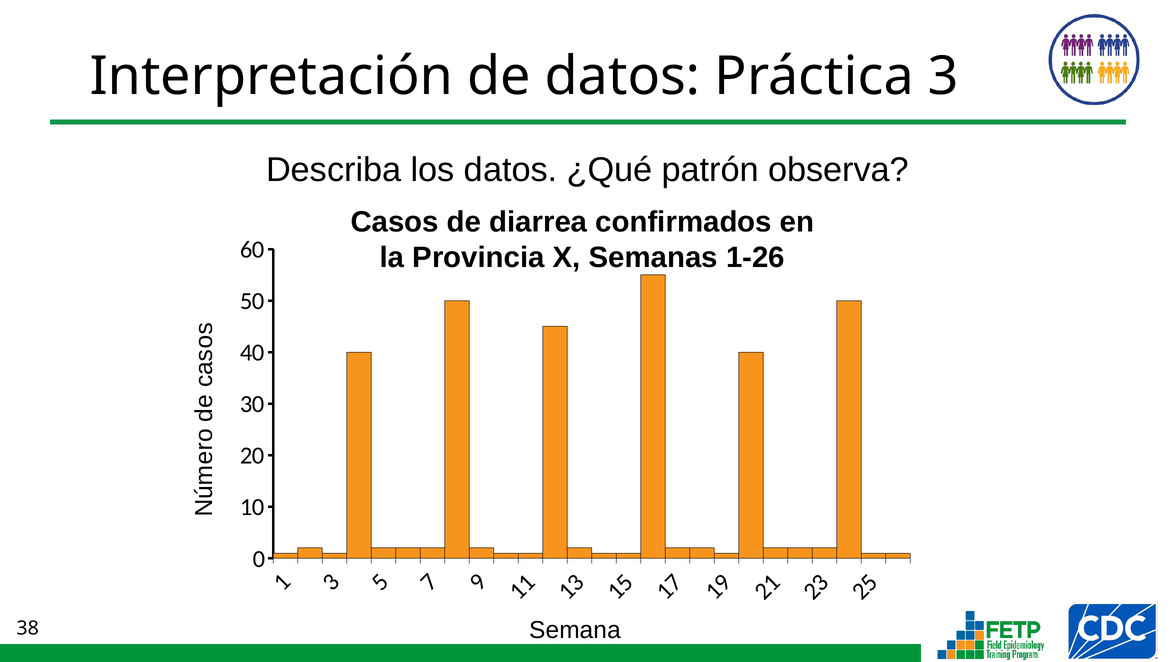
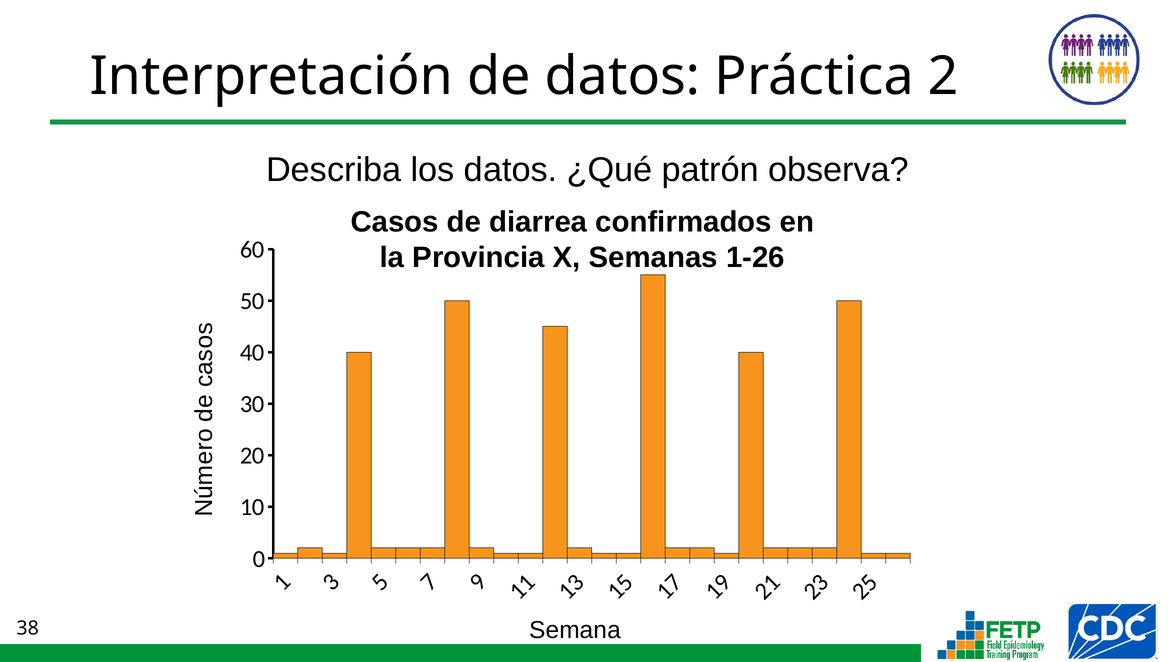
Práctica 3: 3 -> 2
